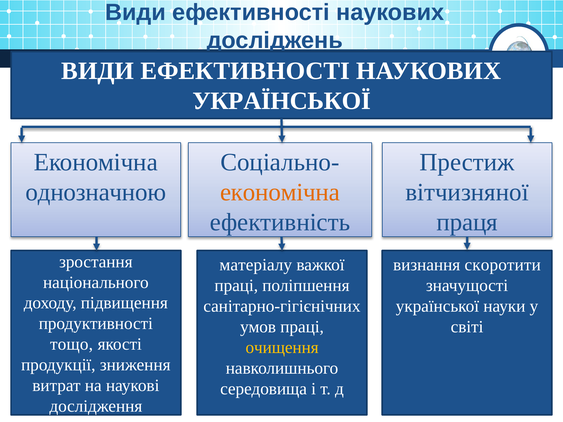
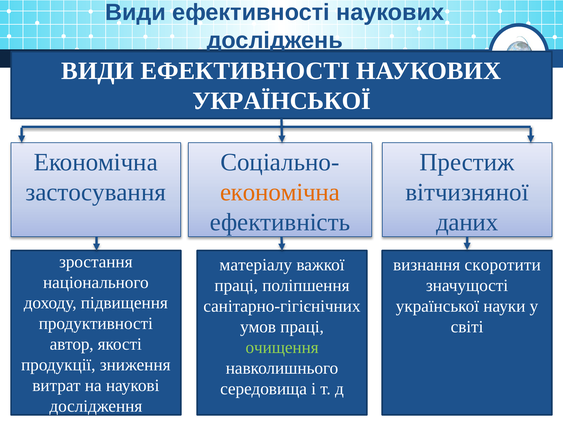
однозначною: однозначною -> застосування
праця: праця -> даних
тощо: тощо -> автор
очищення colour: yellow -> light green
